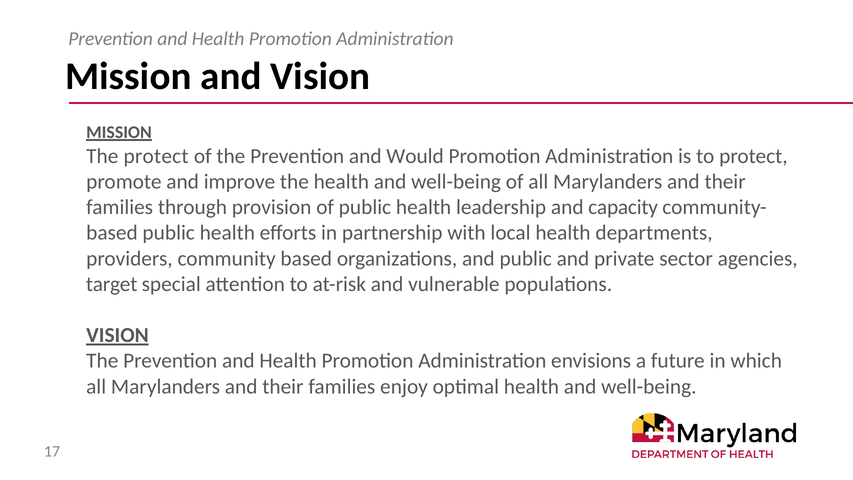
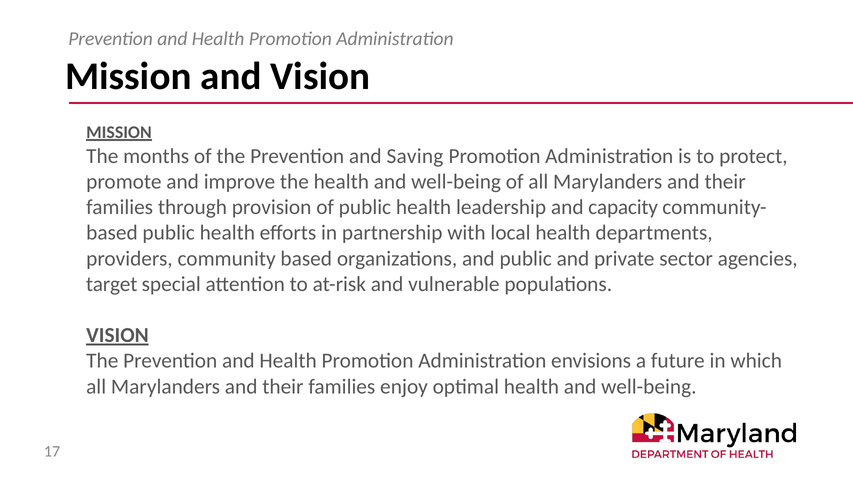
The protect: protect -> months
Would: Would -> Saving
